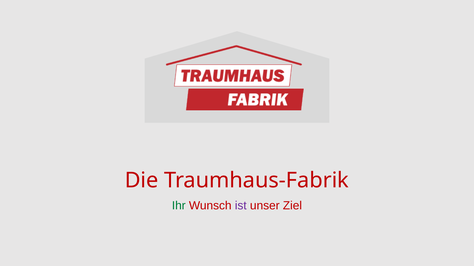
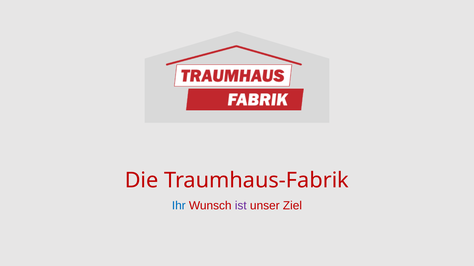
Ihr colour: green -> blue
